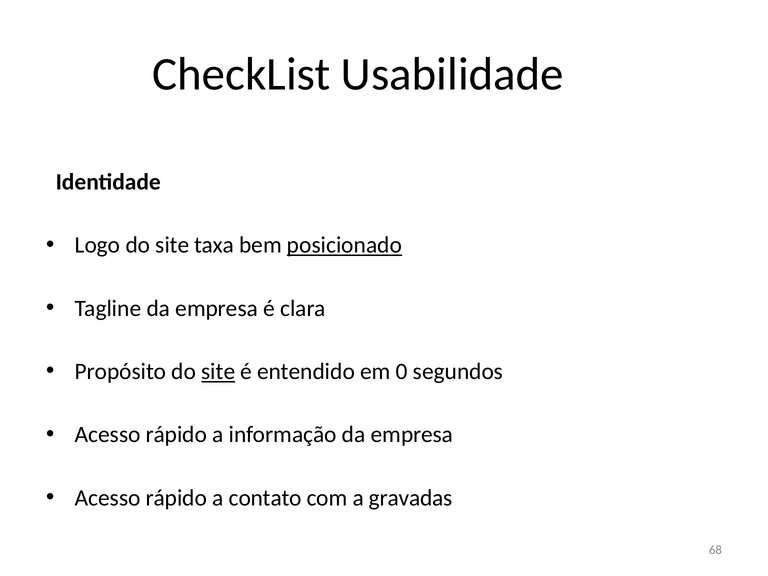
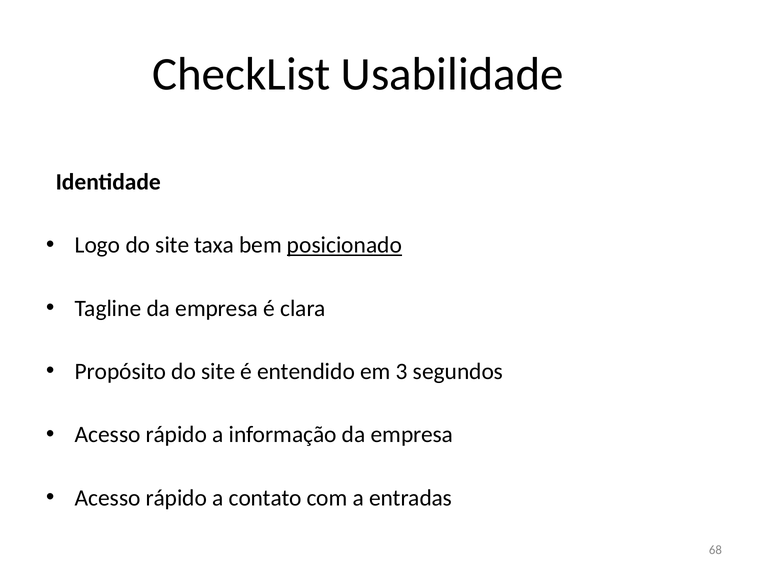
site at (218, 372) underline: present -> none
0: 0 -> 3
gravadas: gravadas -> entradas
